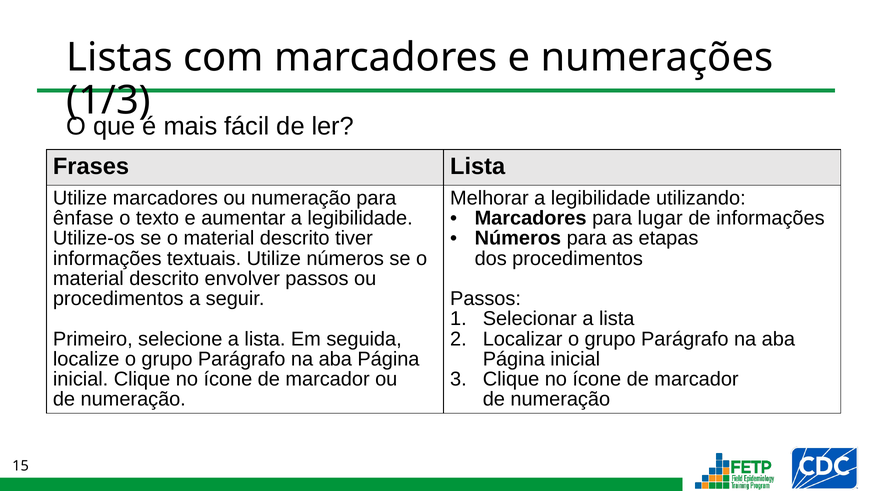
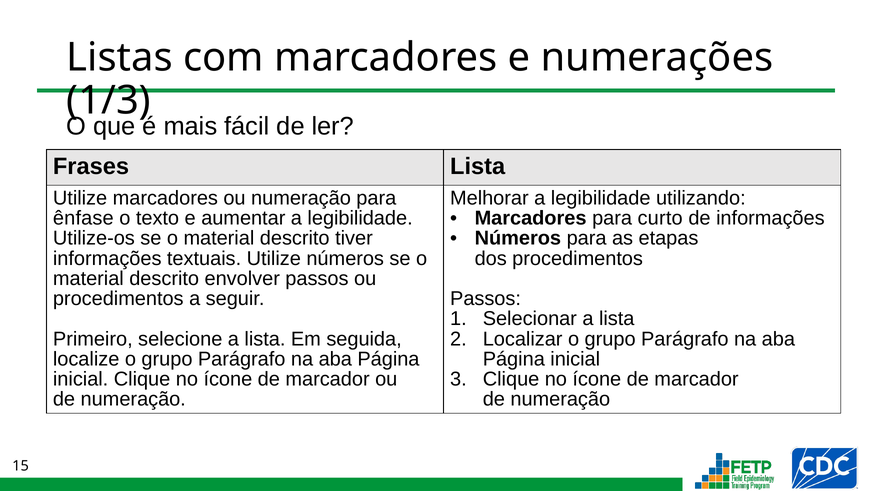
lugar: lugar -> curto
